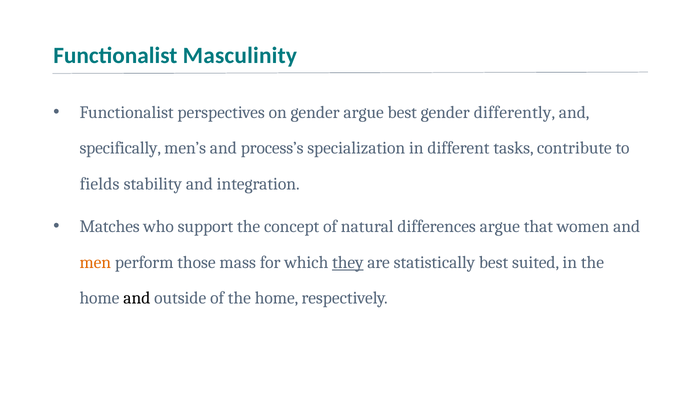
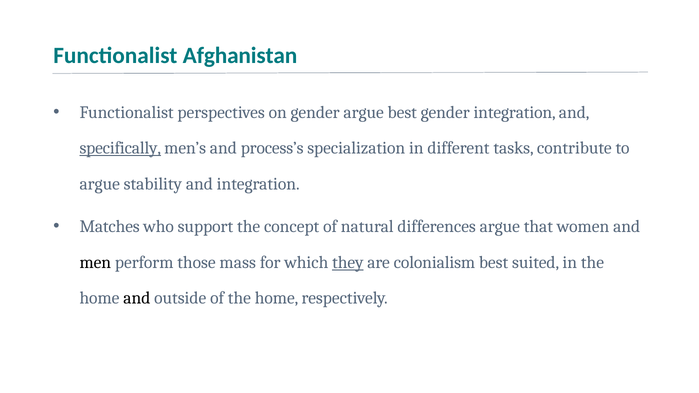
Masculinity: Masculinity -> Afghanistan
gender differently: differently -> integration
specifically underline: none -> present
fields at (100, 184): fields -> argue
men colour: orange -> black
statistically: statistically -> colonialism
